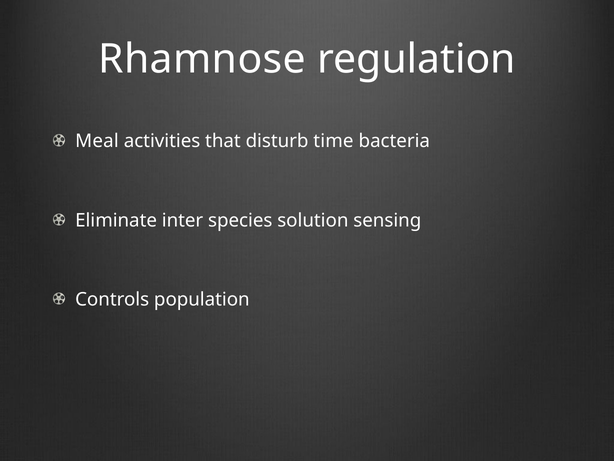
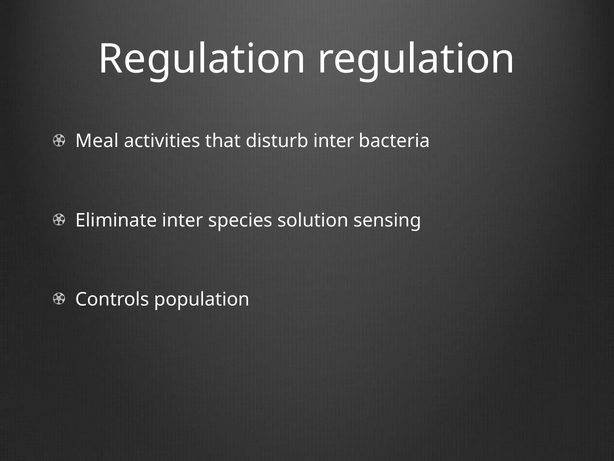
Rhamnose at (202, 59): Rhamnose -> Regulation
disturb time: time -> inter
